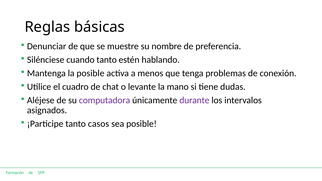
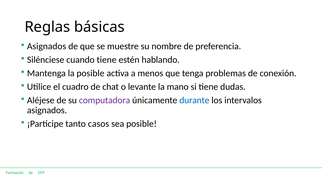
Denunciar at (47, 46): Denunciar -> Asignados
cuando tanto: tanto -> tiene
durante colour: purple -> blue
